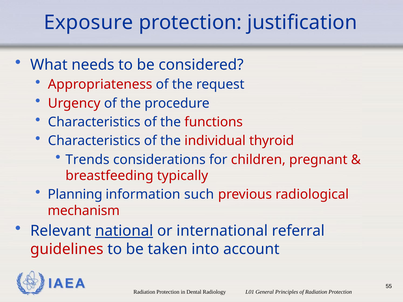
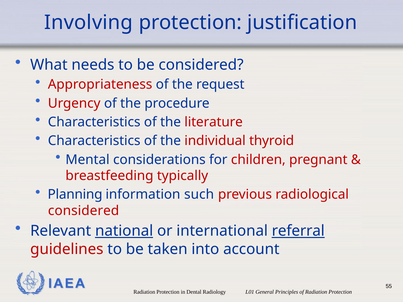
Exposure: Exposure -> Involving
functions: functions -> literature
Trends: Trends -> Mental
mechanism at (84, 211): mechanism -> considered
referral underline: none -> present
